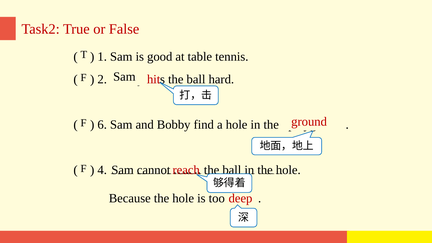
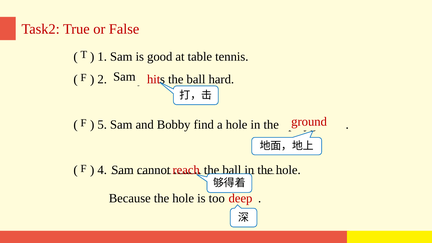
6: 6 -> 5
